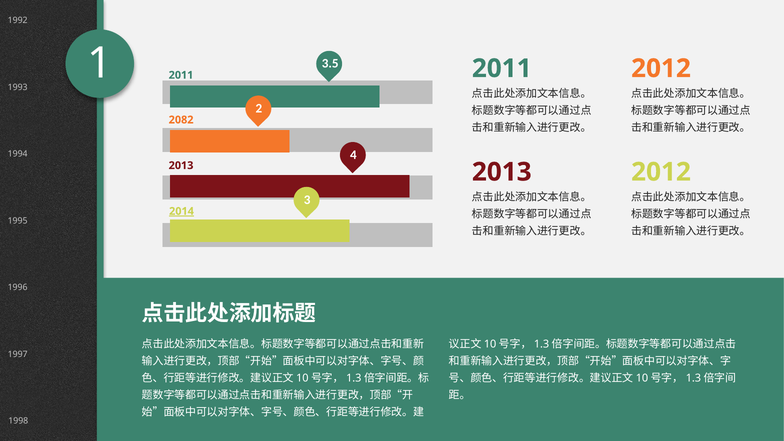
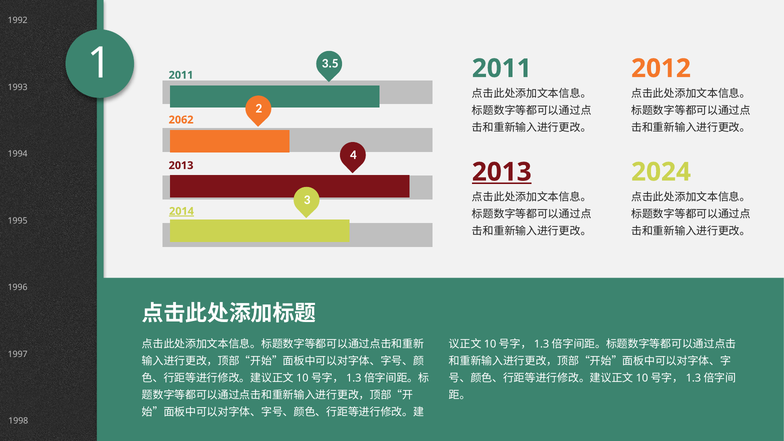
2082: 2082 -> 2062
2013 at (502, 172) underline: none -> present
2012 at (661, 172): 2012 -> 2024
